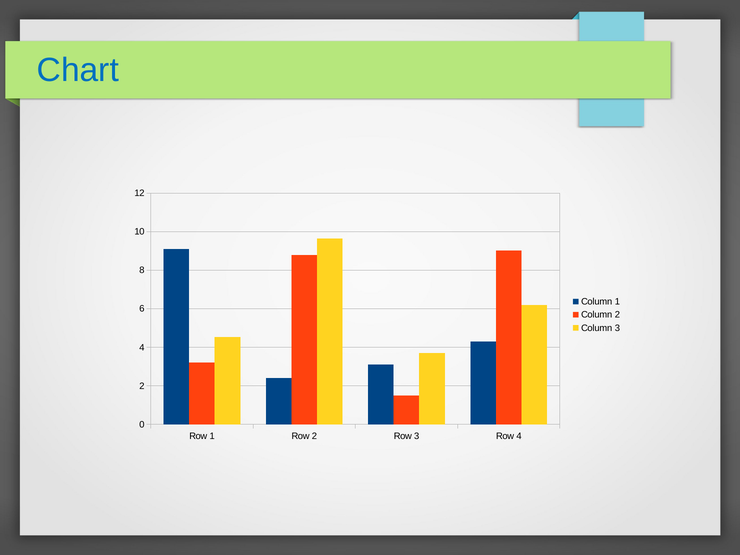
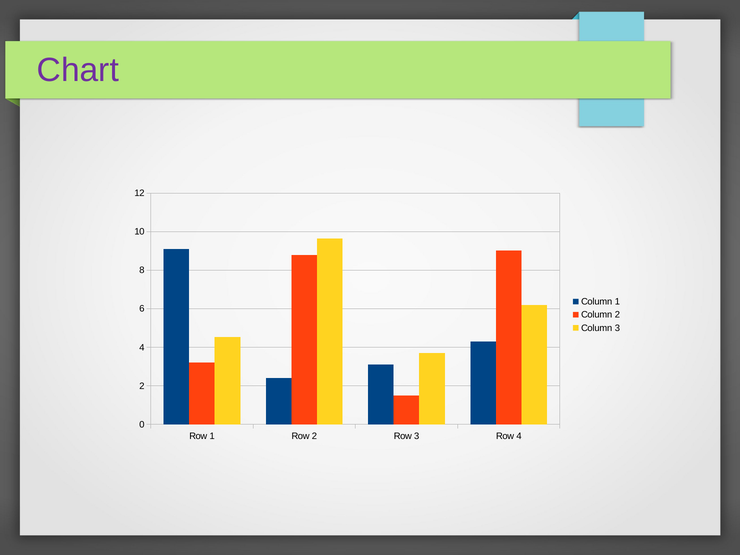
Chart colour: blue -> purple
